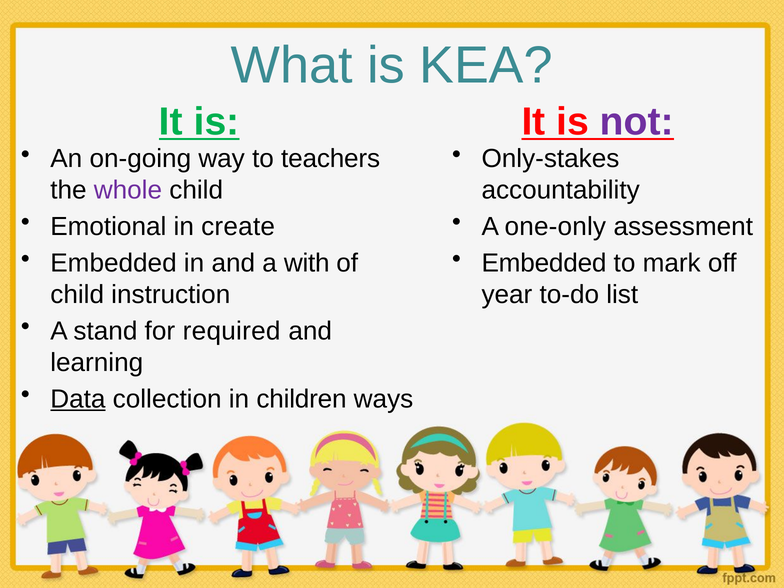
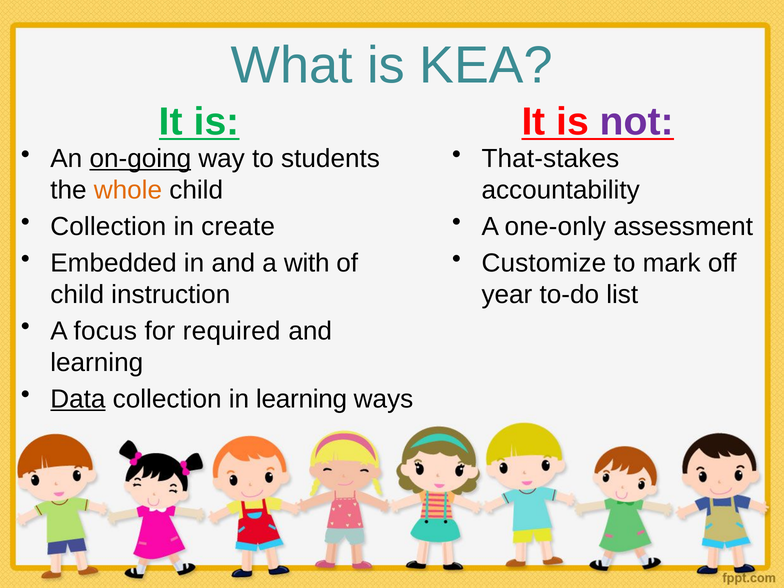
on-going underline: none -> present
teachers: teachers -> students
Only-stakes: Only-stakes -> That-stakes
whole colour: purple -> orange
Emotional at (108, 227): Emotional -> Collection
Embedded at (544, 263): Embedded -> Customize
stand: stand -> focus
in children: children -> learning
